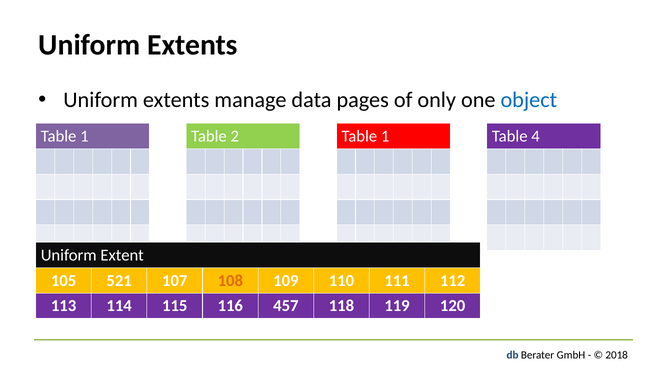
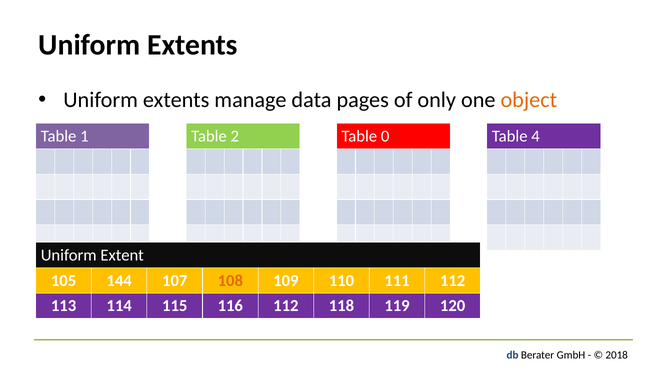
object colour: blue -> orange
2 Table 1: 1 -> 0
521: 521 -> 144
116 457: 457 -> 112
